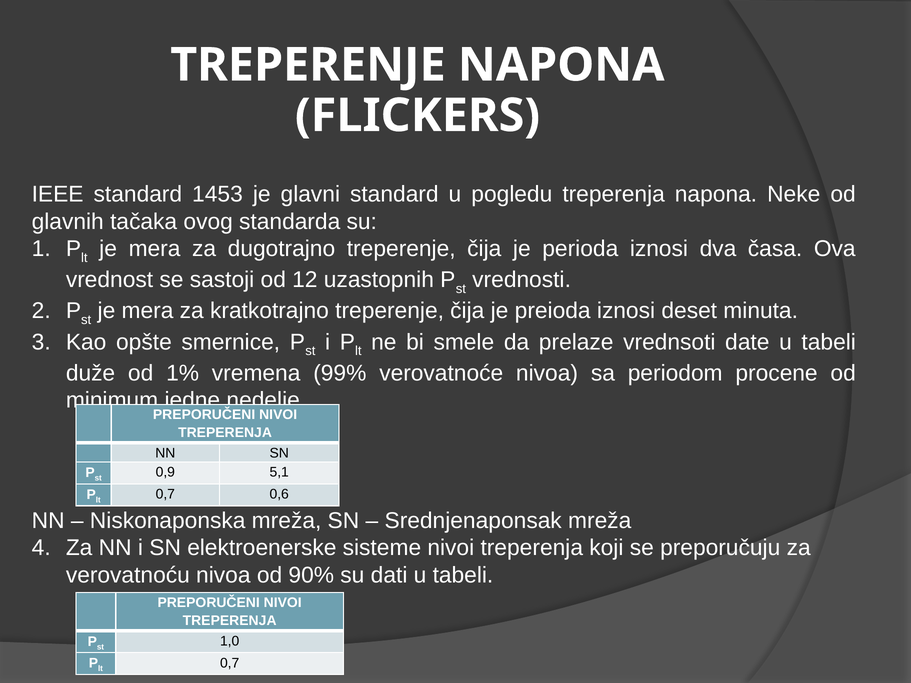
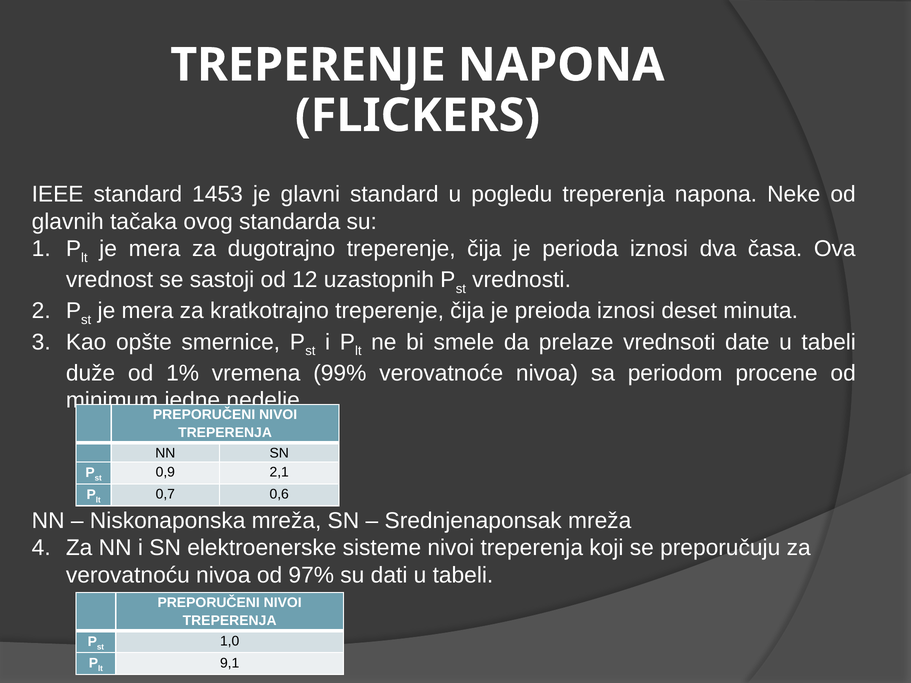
5,1: 5,1 -> 2,1
90%: 90% -> 97%
0,7 at (230, 663): 0,7 -> 9,1
